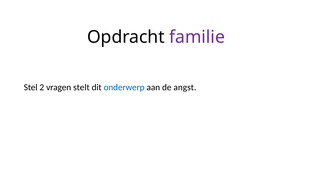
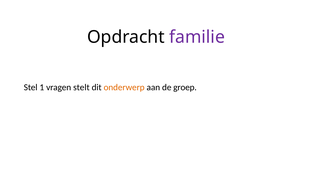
2: 2 -> 1
onderwerp colour: blue -> orange
angst: angst -> groep
